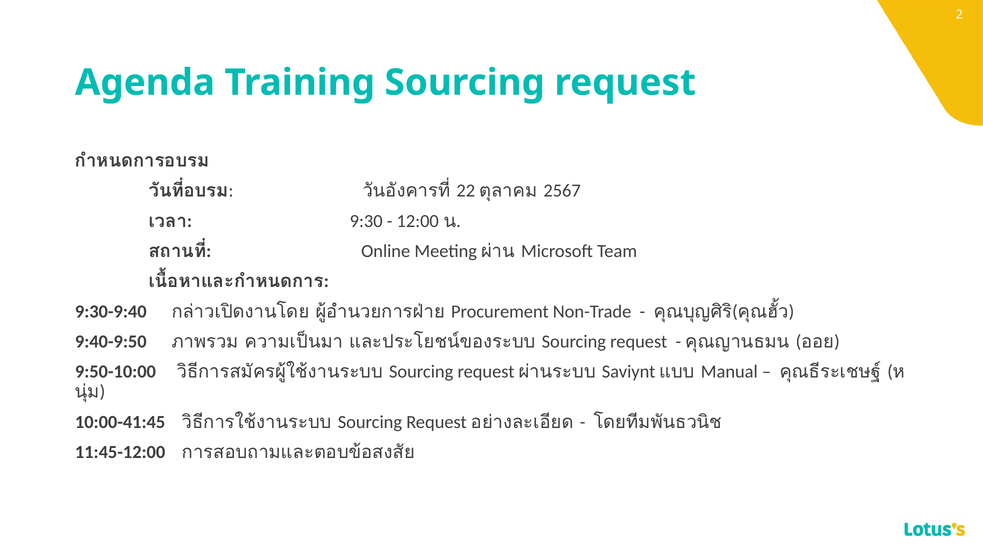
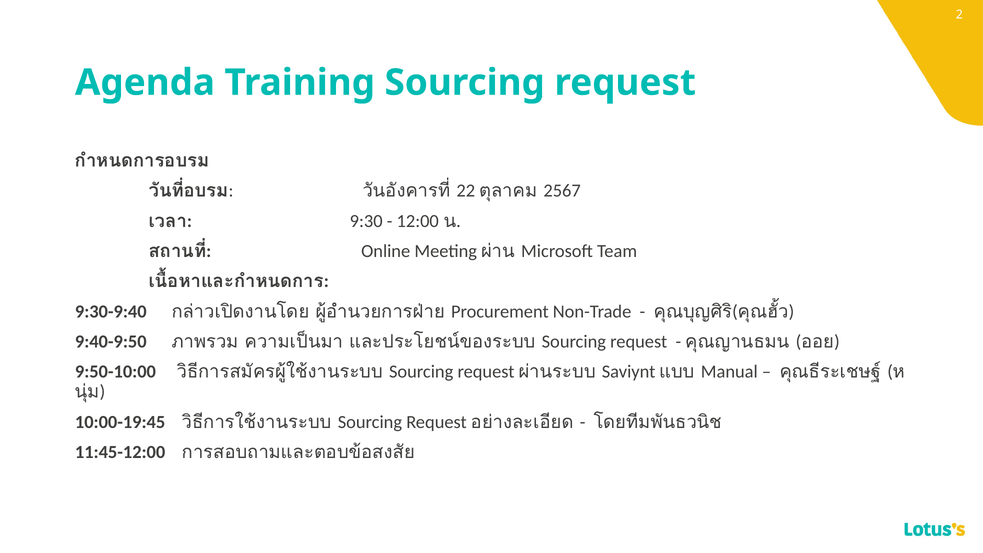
10:00-41:45: 10:00-41:45 -> 10:00-19:45
